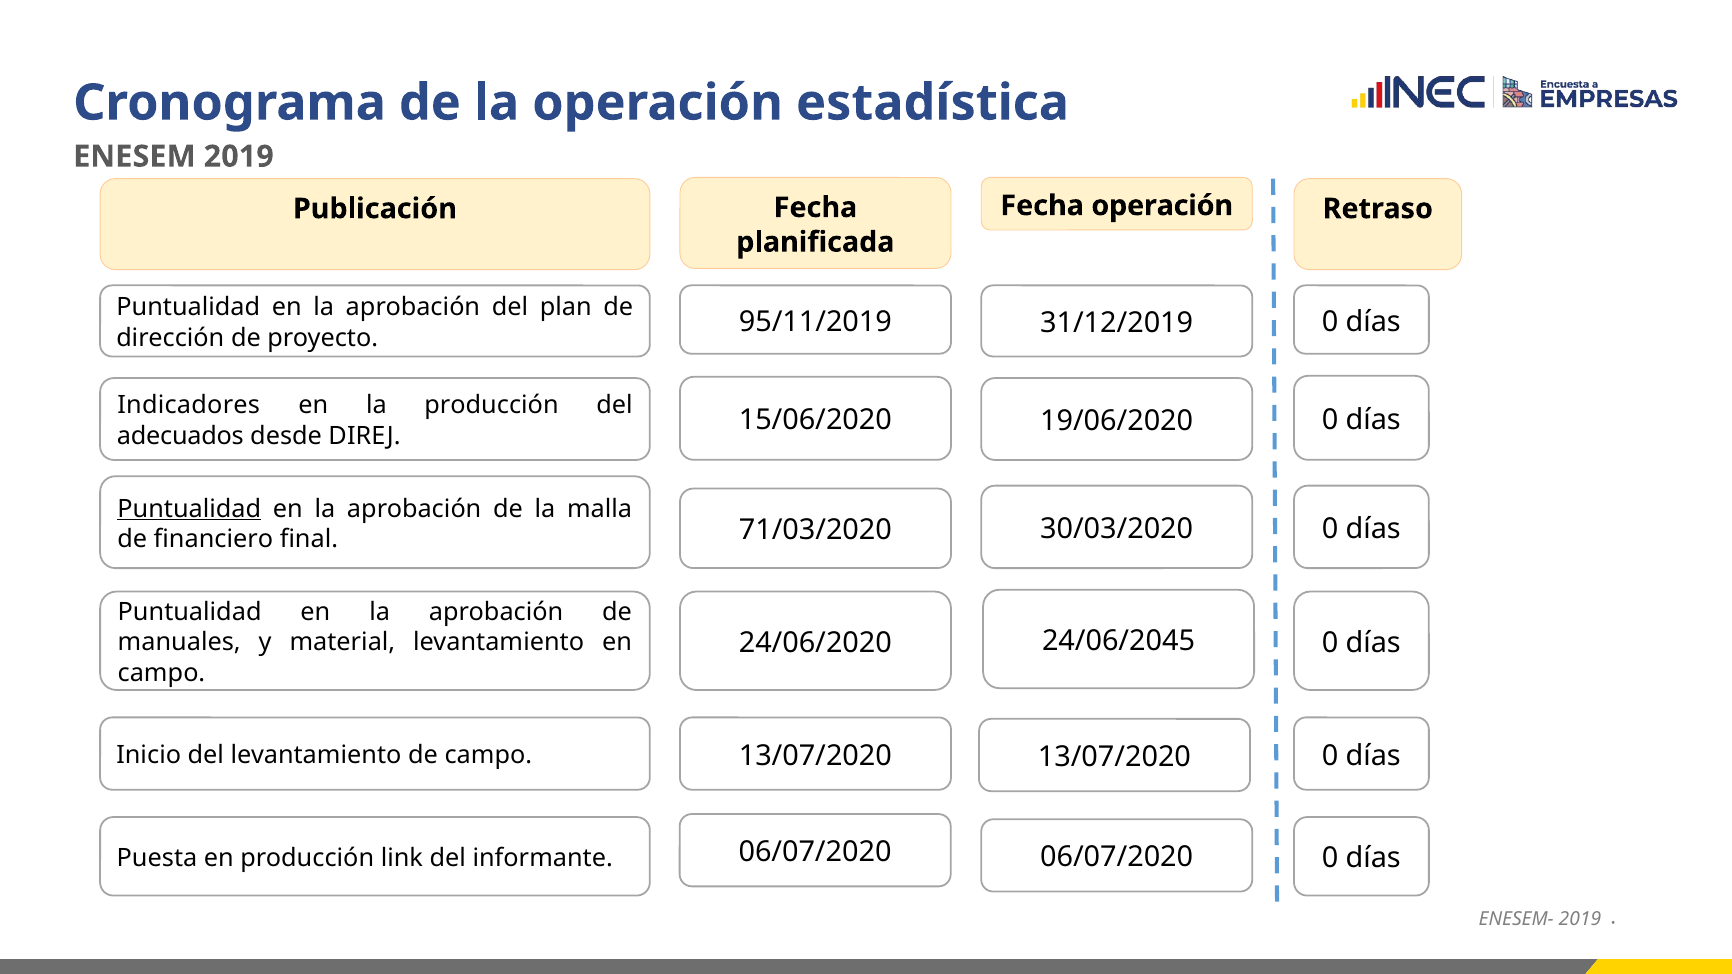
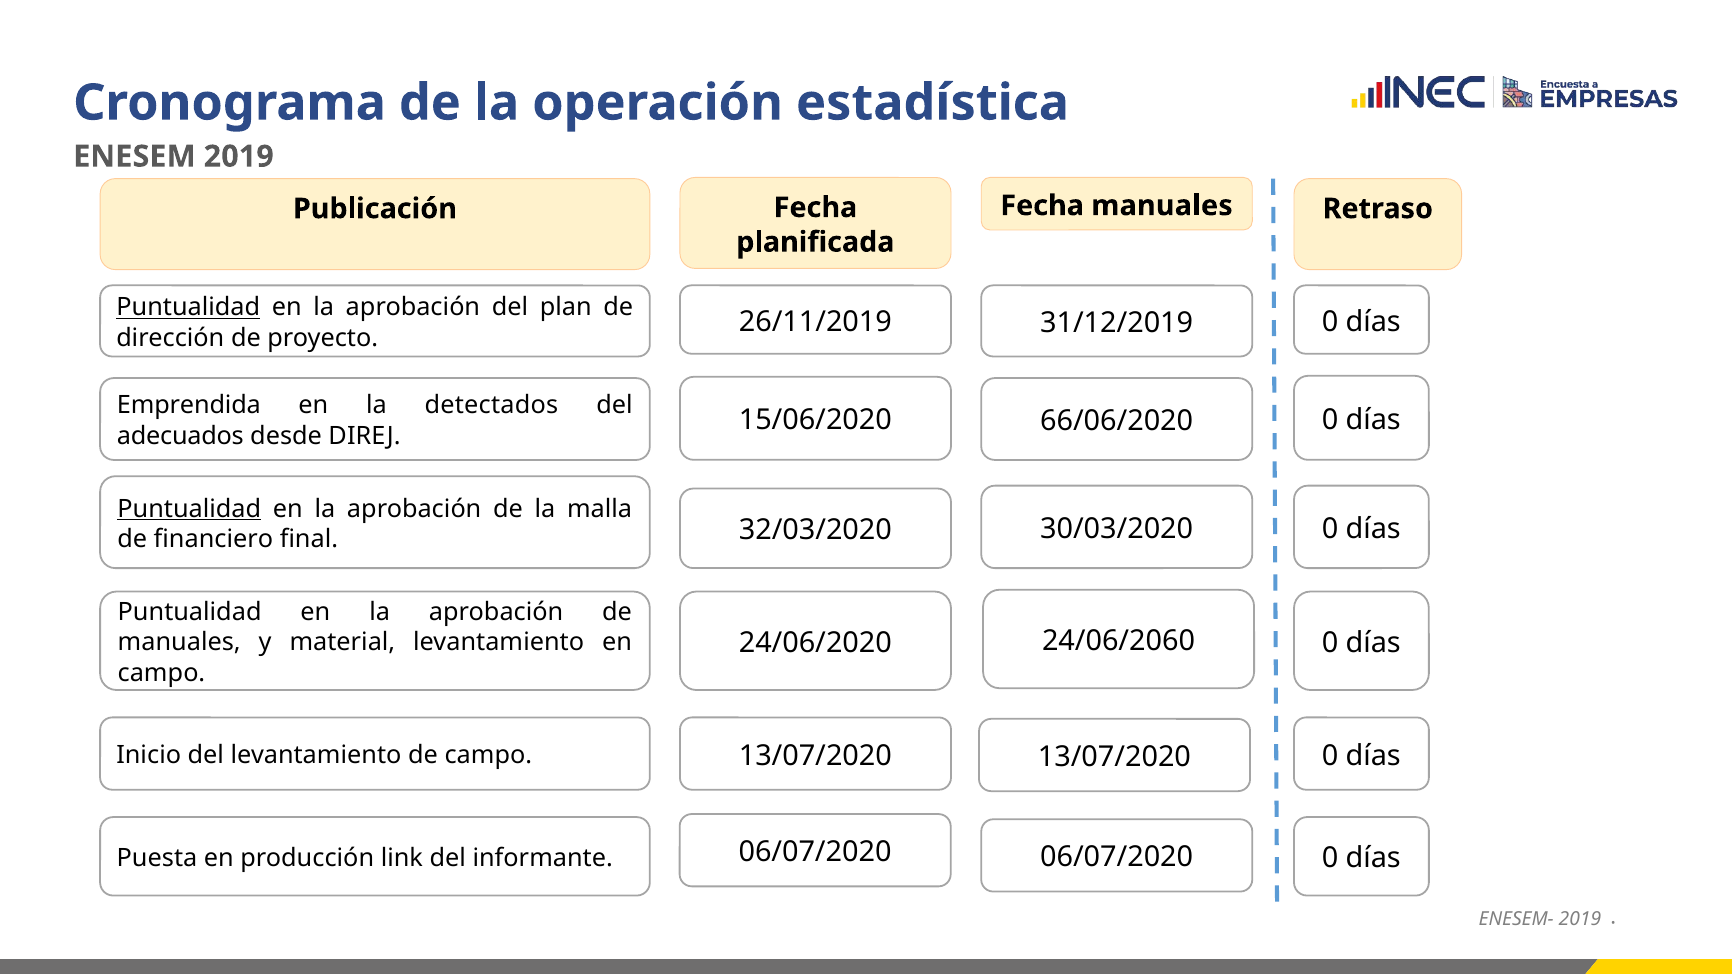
Fecha operación: operación -> manuales
Puntualidad at (188, 308) underline: none -> present
95/11/2019: 95/11/2019 -> 26/11/2019
Indicadores: Indicadores -> Emprendida
la producción: producción -> detectados
19/06/2020: 19/06/2020 -> 66/06/2020
71/03/2020: 71/03/2020 -> 32/03/2020
24/06/2045: 24/06/2045 -> 24/06/2060
